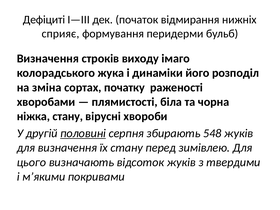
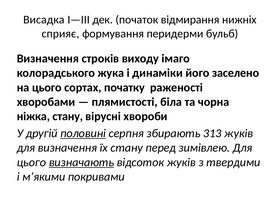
Дефіциті: Дефіциті -> Висадка
розподіл: розподіл -> заселено
на зміна: зміна -> цього
548: 548 -> 313
визначають underline: none -> present
